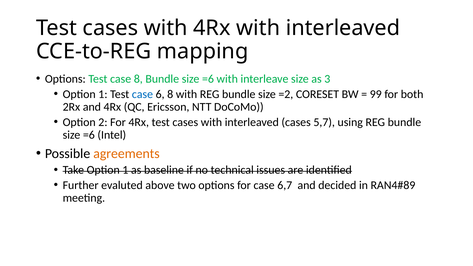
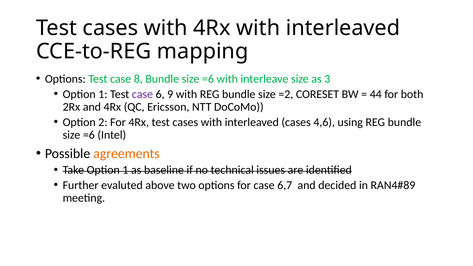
case at (142, 94) colour: blue -> purple
6 8: 8 -> 9
99: 99 -> 44
5,7: 5,7 -> 4,6
